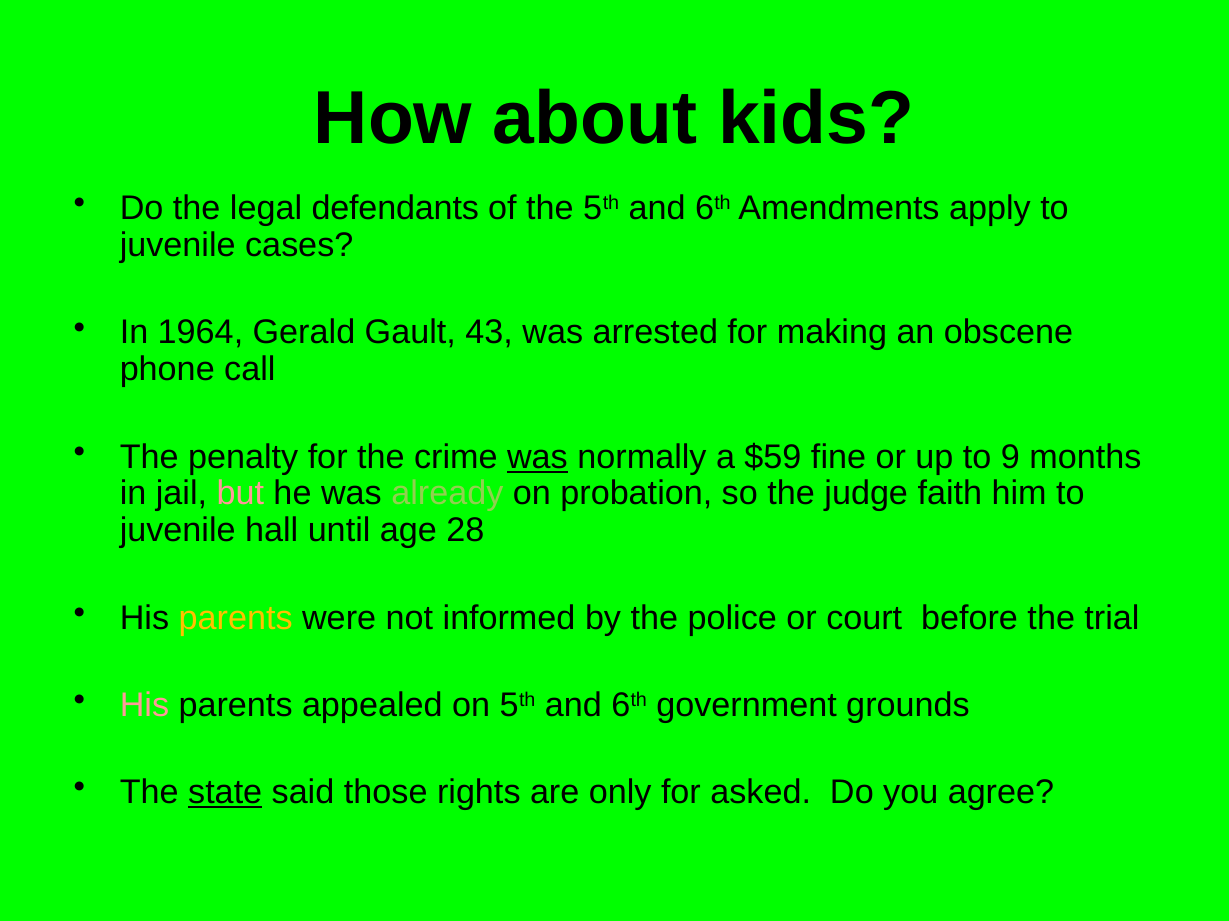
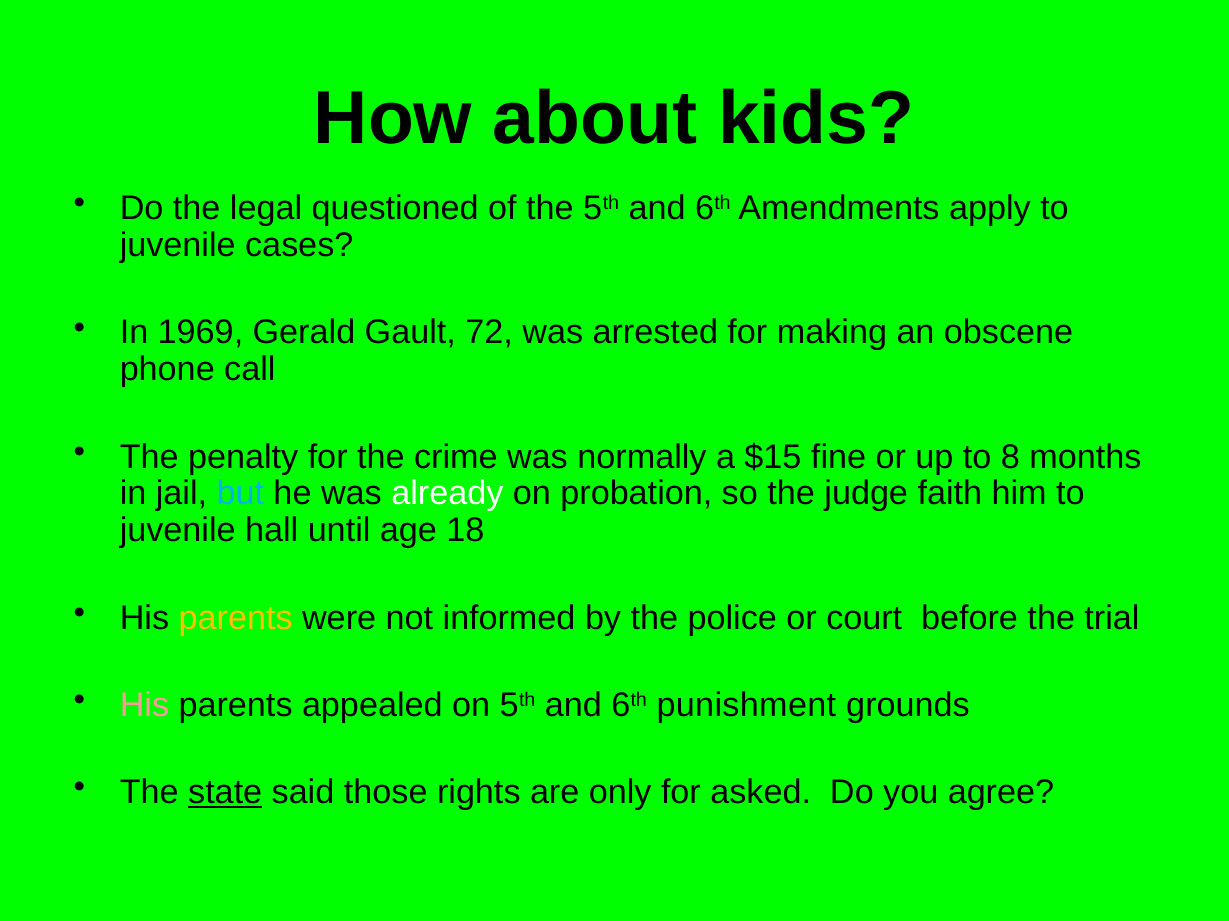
defendants: defendants -> questioned
1964: 1964 -> 1969
43: 43 -> 72
was at (537, 457) underline: present -> none
$59: $59 -> $15
9: 9 -> 8
but colour: pink -> light blue
already colour: light green -> white
28: 28 -> 18
government: government -> punishment
